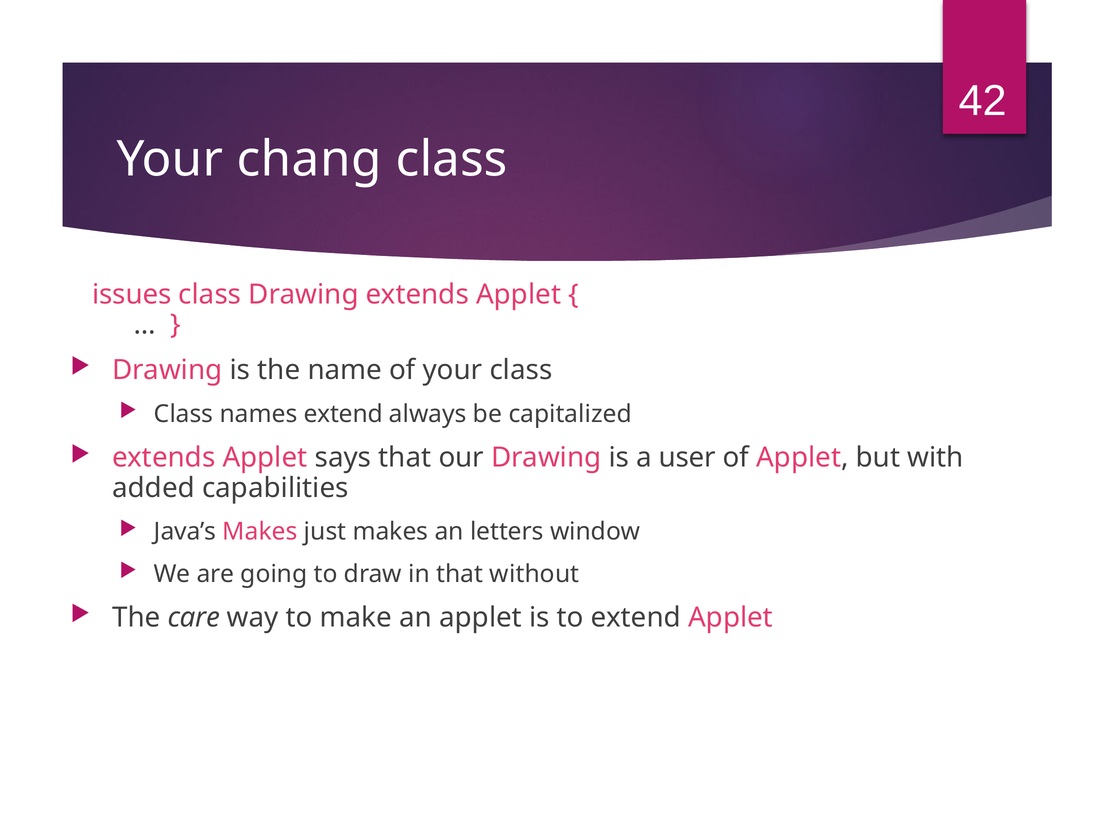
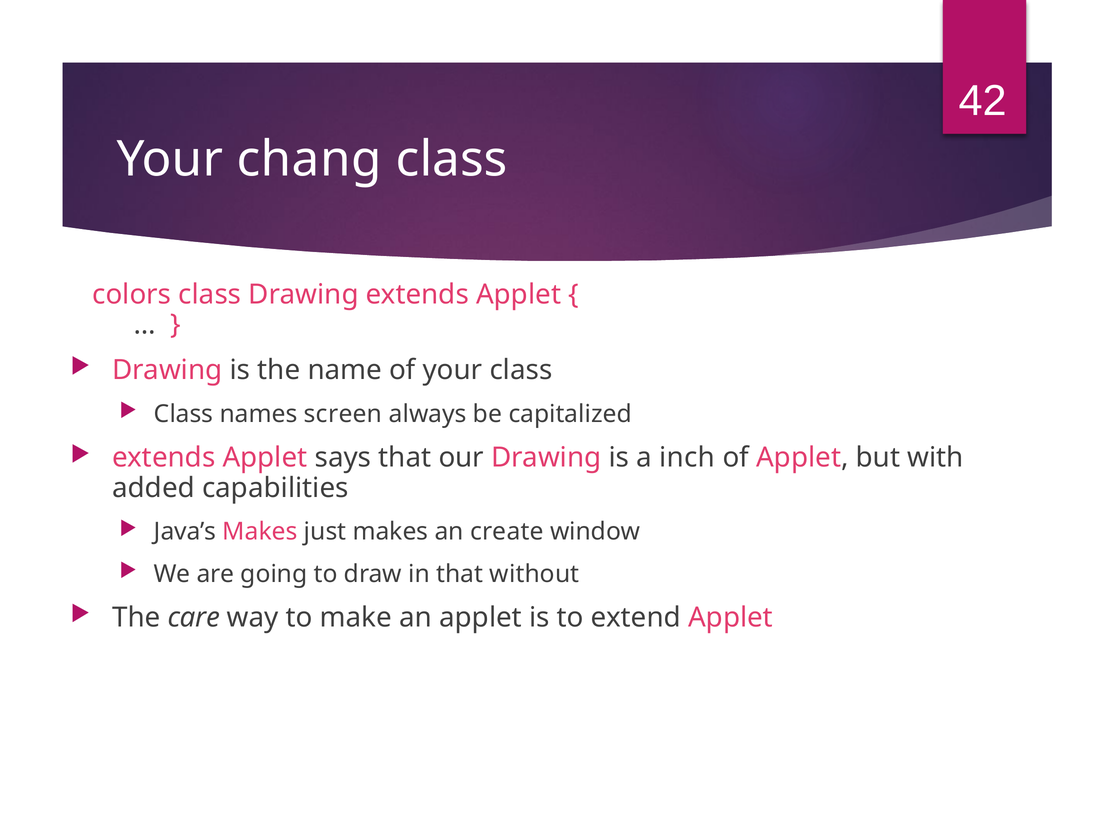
issues: issues -> colors
names extend: extend -> screen
user: user -> inch
letters: letters -> create
